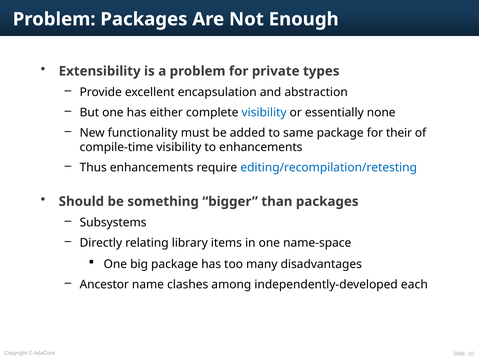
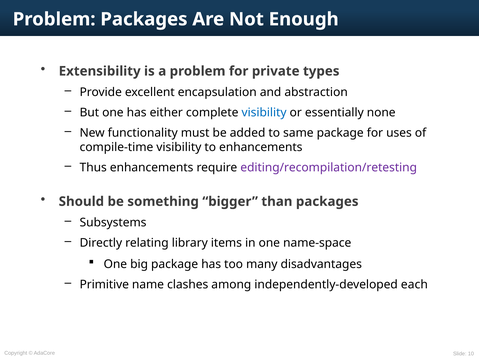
their: their -> uses
editing/recompilation/retesting colour: blue -> purple
Ancestor: Ancestor -> Primitive
